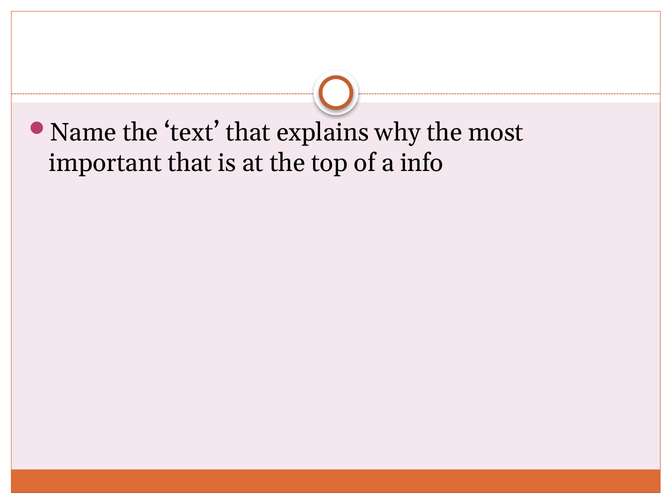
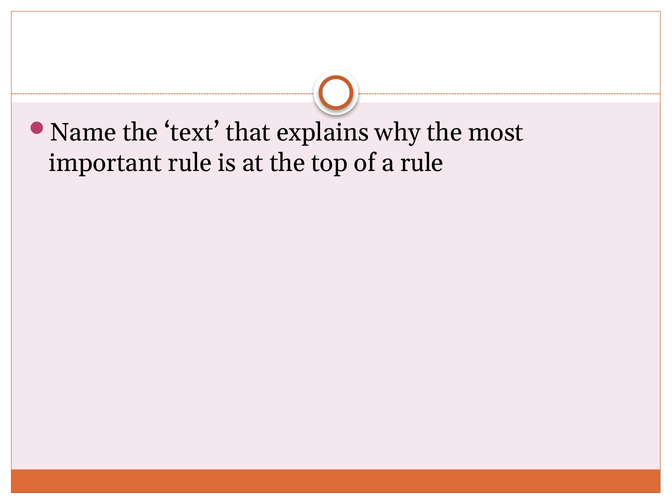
important that: that -> rule
a info: info -> rule
